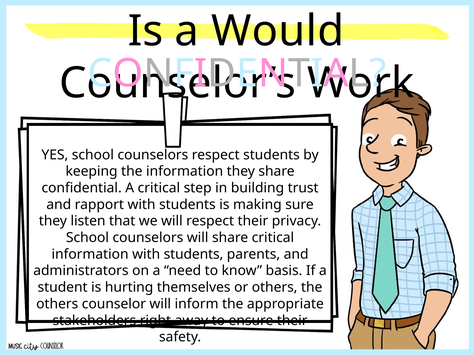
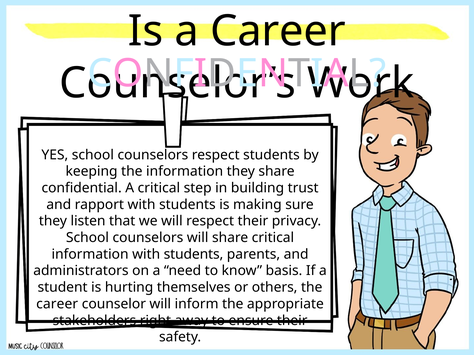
a Would: Would -> Career
others at (57, 304): others -> career
